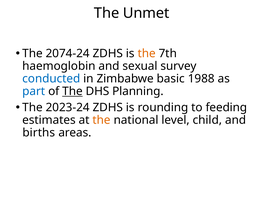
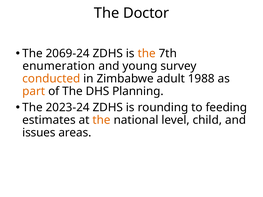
Unmet: Unmet -> Doctor
2074-24: 2074-24 -> 2069-24
haemoglobin: haemoglobin -> enumeration
sexual: sexual -> young
conducted colour: blue -> orange
basic: basic -> adult
part colour: blue -> orange
The at (72, 91) underline: present -> none
births: births -> issues
